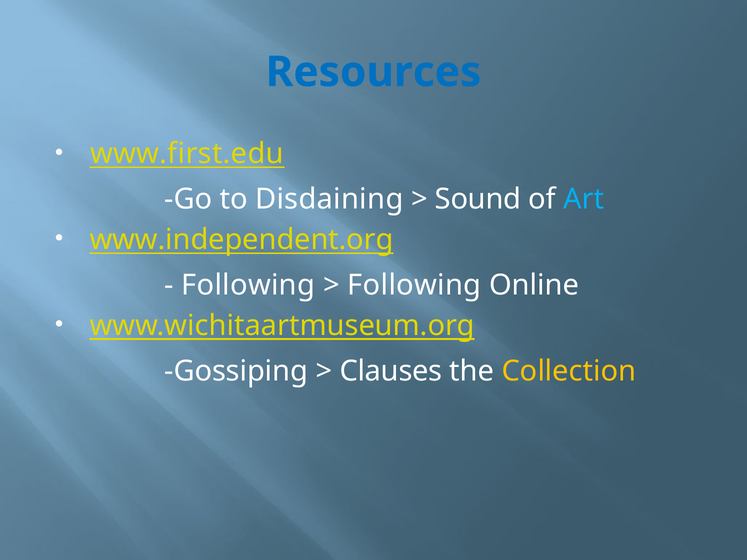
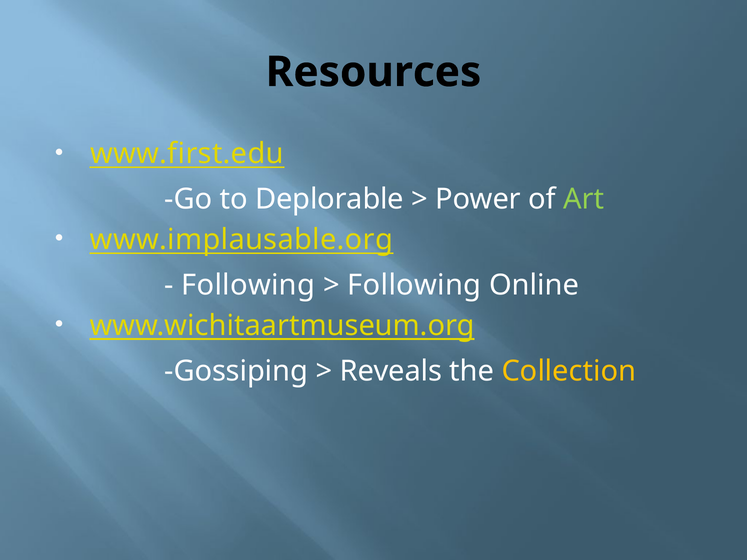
Resources colour: blue -> black
Disdaining: Disdaining -> Deplorable
Sound: Sound -> Power
Art colour: light blue -> light green
www.independent.org: www.independent.org -> www.implausable.org
Clauses: Clauses -> Reveals
